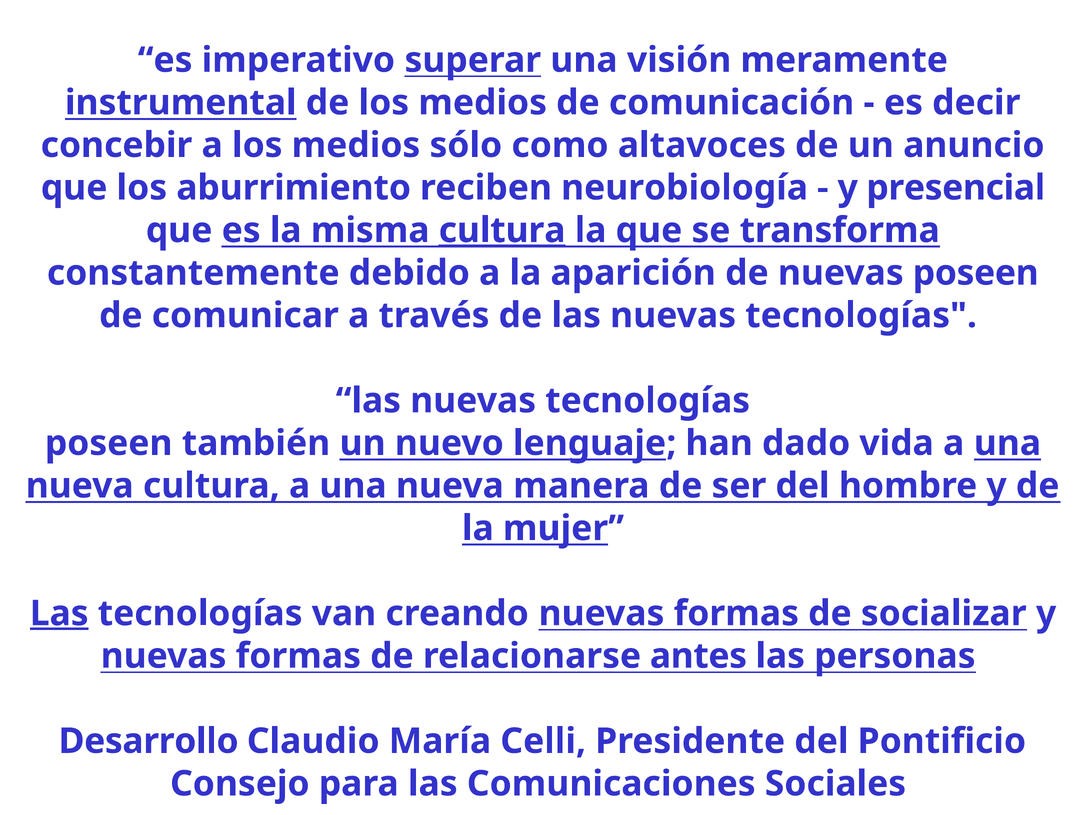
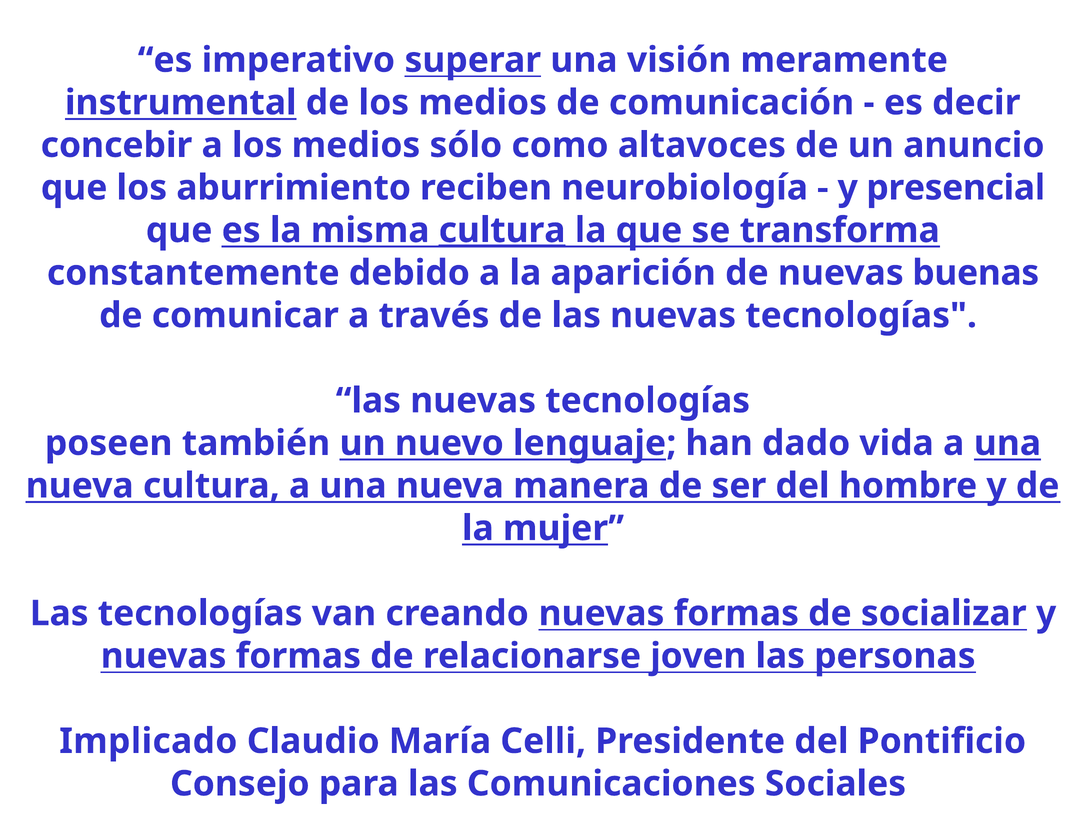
nuevas poseen: poseen -> buenas
Las at (59, 613) underline: present -> none
antes: antes -> joven
Desarrollo: Desarrollo -> Implicado
